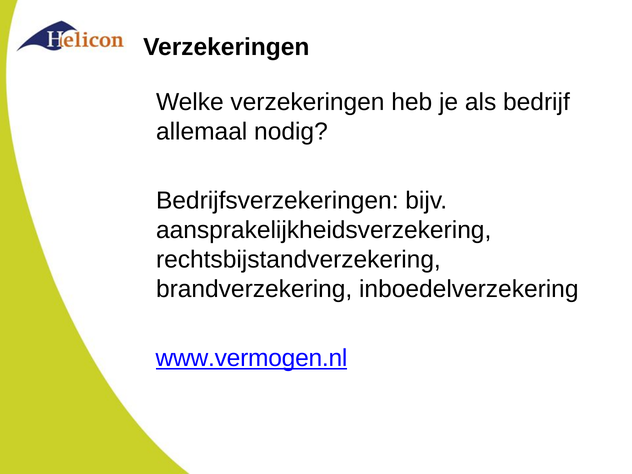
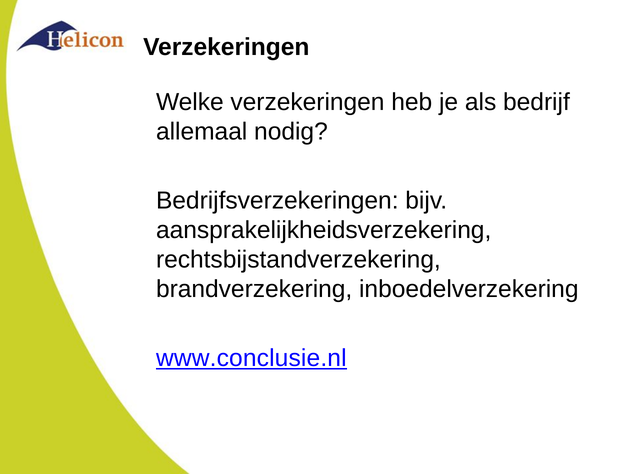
www.vermogen.nl: www.vermogen.nl -> www.conclusie.nl
